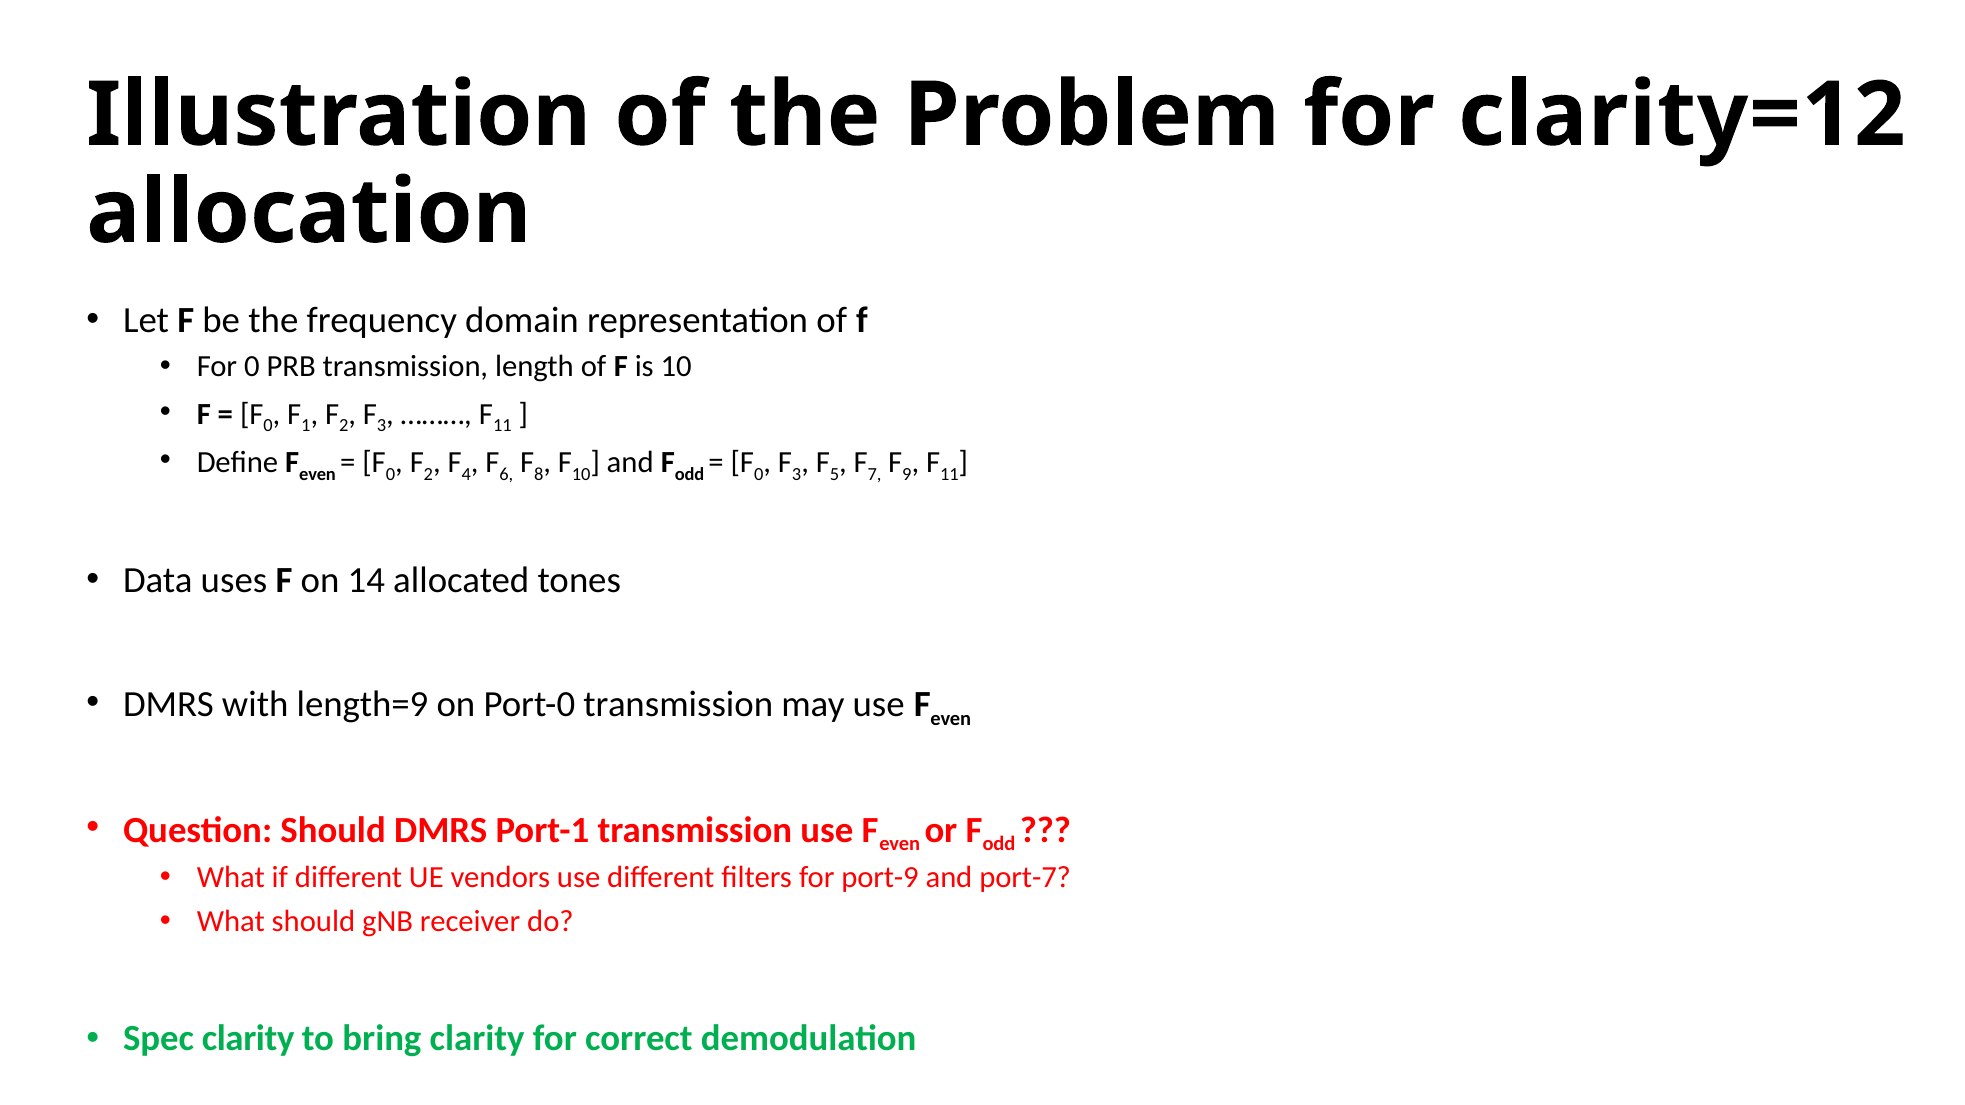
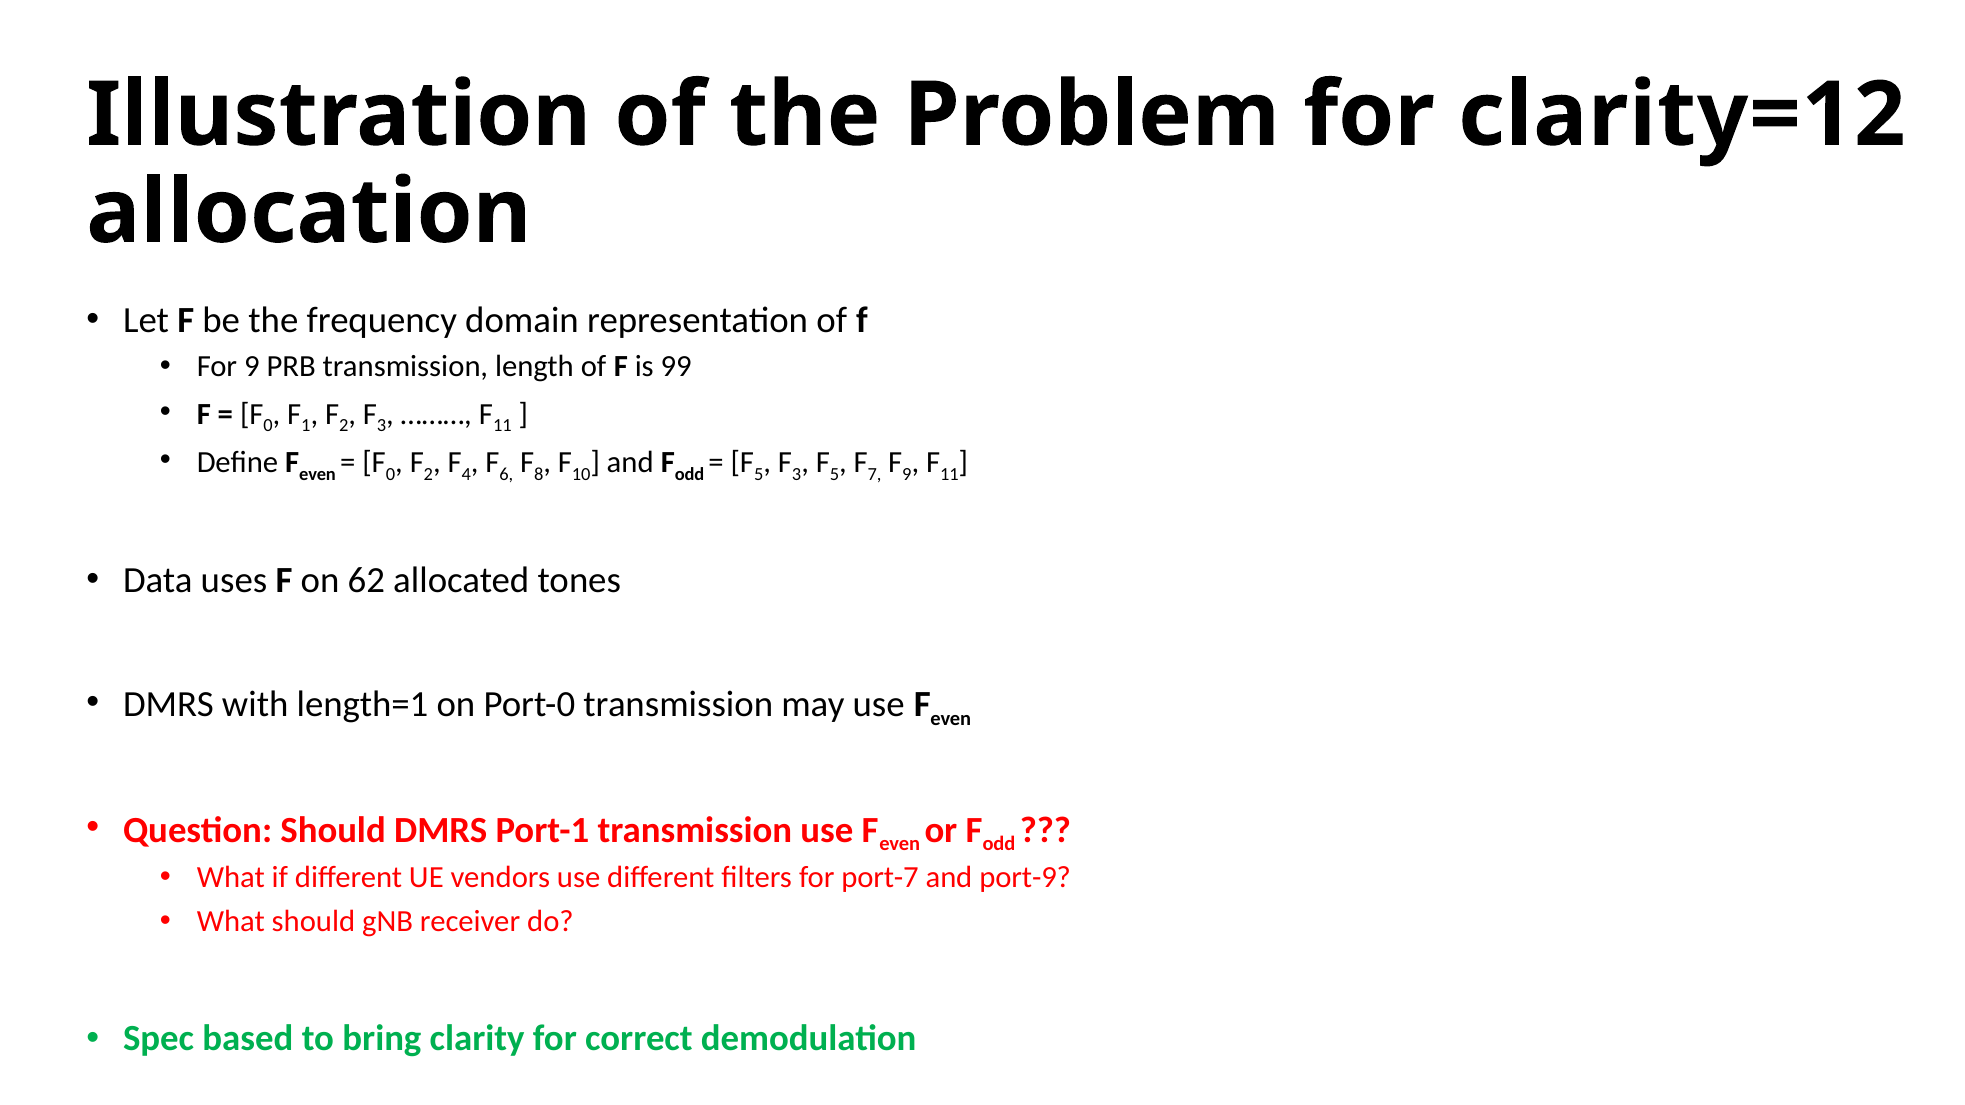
For 0: 0 -> 9
is 10: 10 -> 99
0 at (759, 474): 0 -> 5
14: 14 -> 62
length=9: length=9 -> length=1
port-9: port-9 -> port-7
port-7: port-7 -> port-9
Spec clarity: clarity -> based
